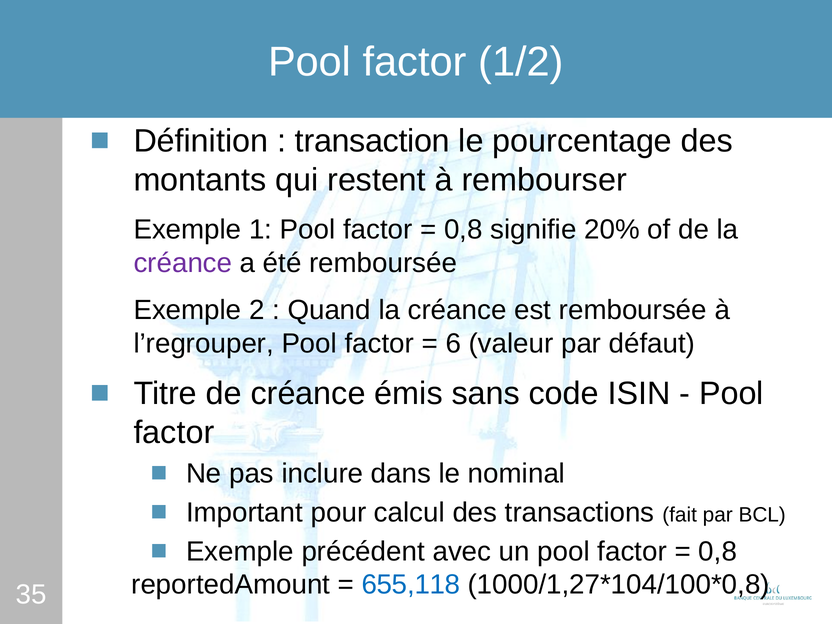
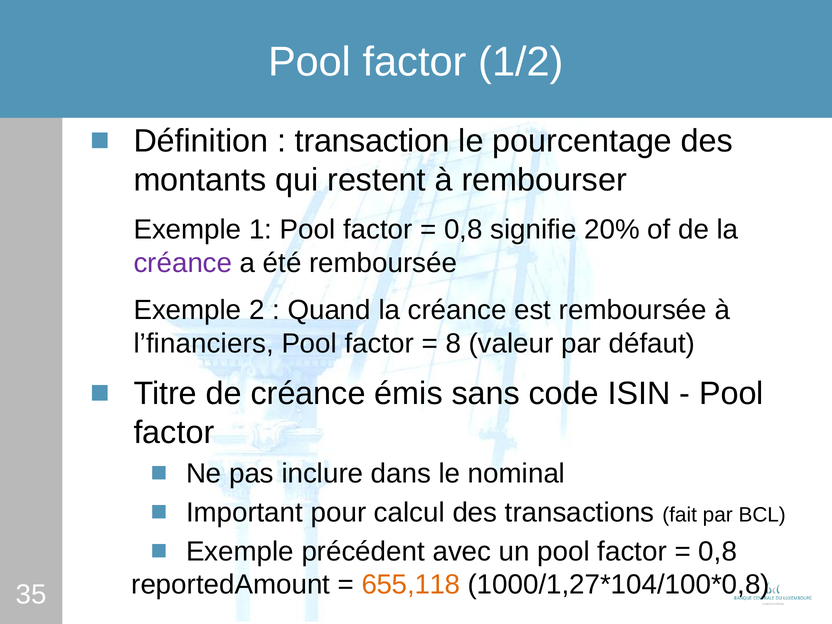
l’regrouper: l’regrouper -> l’financiers
6: 6 -> 8
655,118 colour: blue -> orange
